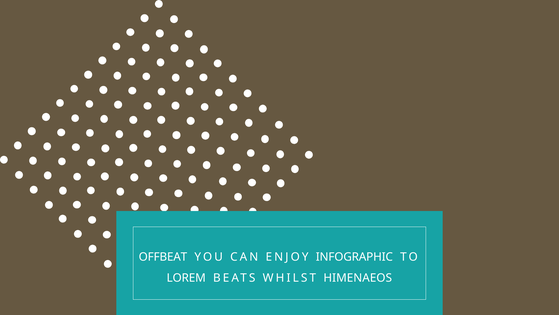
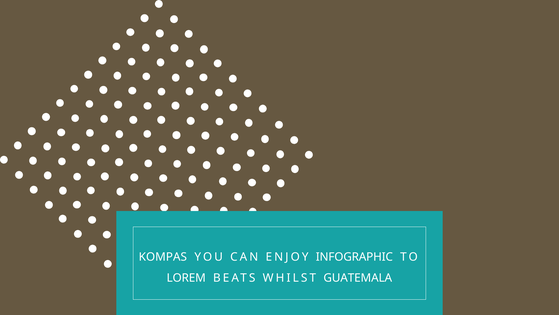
OFFBEAT: OFFBEAT -> KOMPAS
HIMENAEOS: HIMENAEOS -> GUATEMALA
